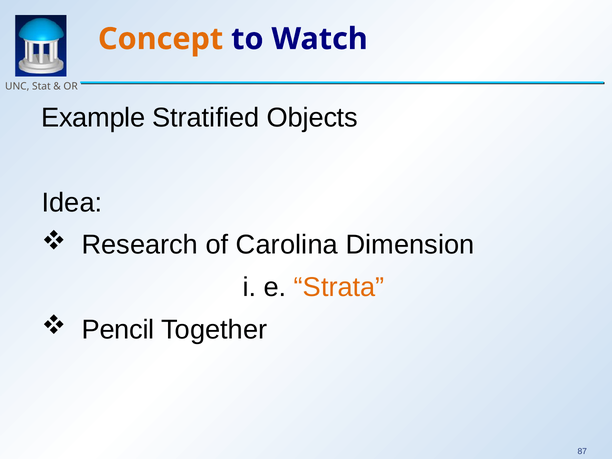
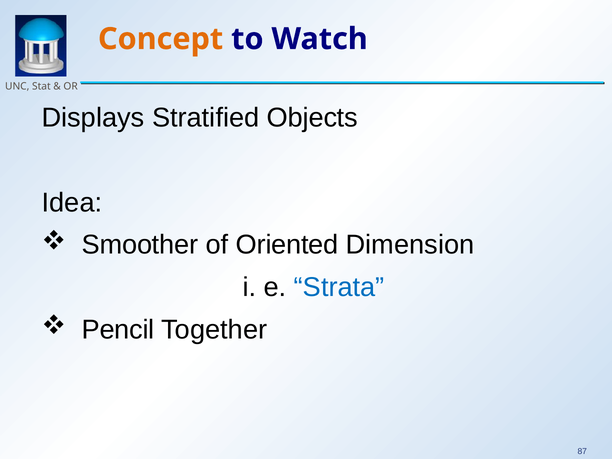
Example: Example -> Displays
Research: Research -> Smoother
Carolina: Carolina -> Oriented
Strata colour: orange -> blue
